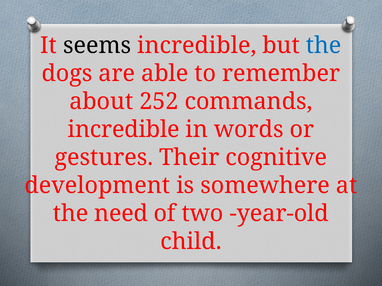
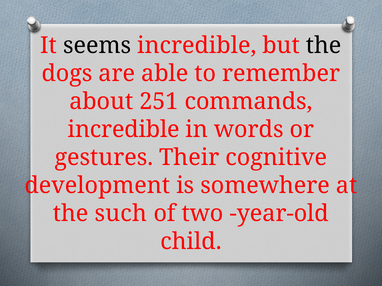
the at (324, 46) colour: blue -> black
252: 252 -> 251
need: need -> such
